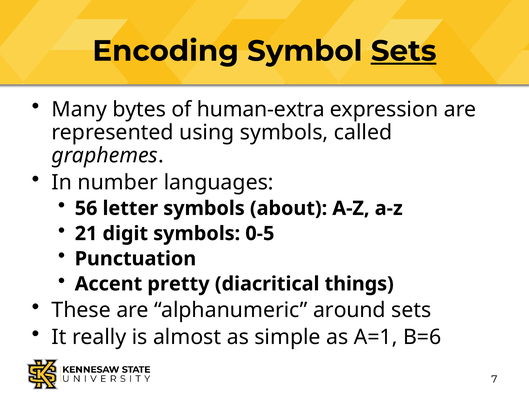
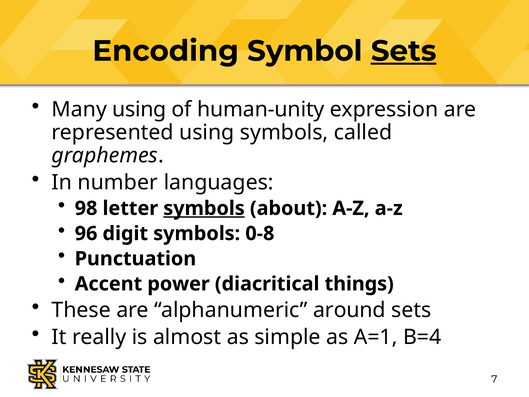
Many bytes: bytes -> using
human-extra: human-extra -> human-unity
56: 56 -> 98
symbols at (204, 208) underline: none -> present
21: 21 -> 96
0-5: 0-5 -> 0-8
pretty: pretty -> power
B=6: B=6 -> B=4
